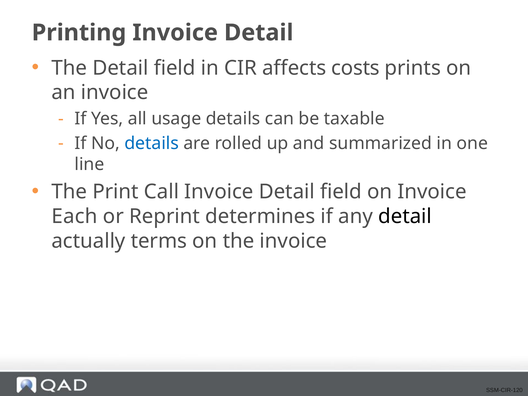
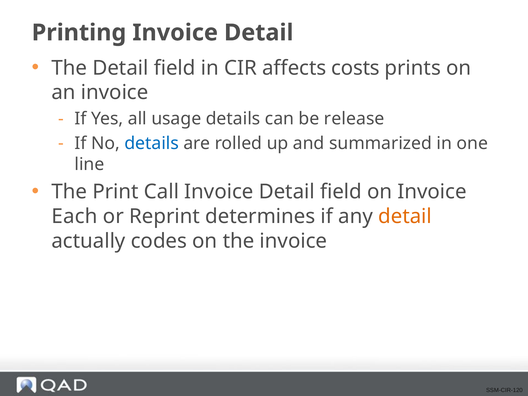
taxable: taxable -> release
detail at (405, 216) colour: black -> orange
terms: terms -> codes
